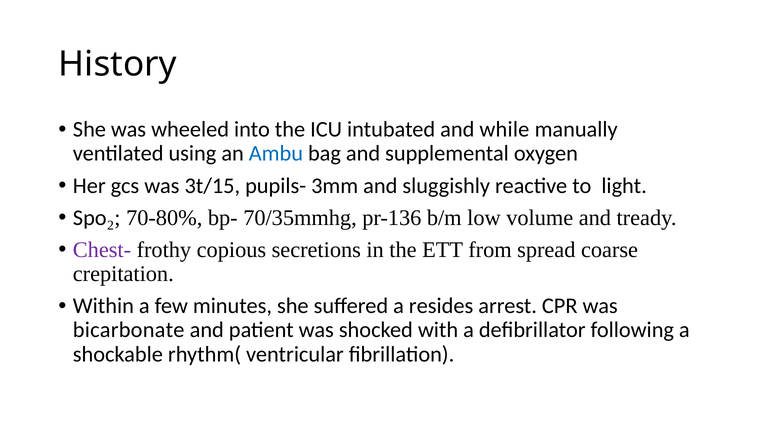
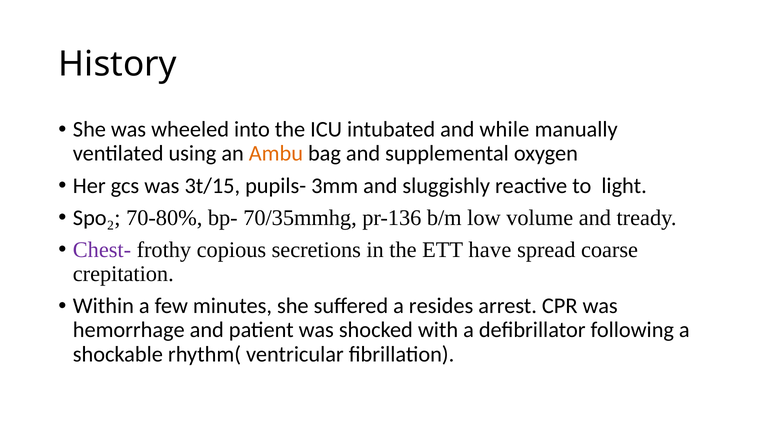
Ambu colour: blue -> orange
from: from -> have
bicarbonate: bicarbonate -> hemorrhage
